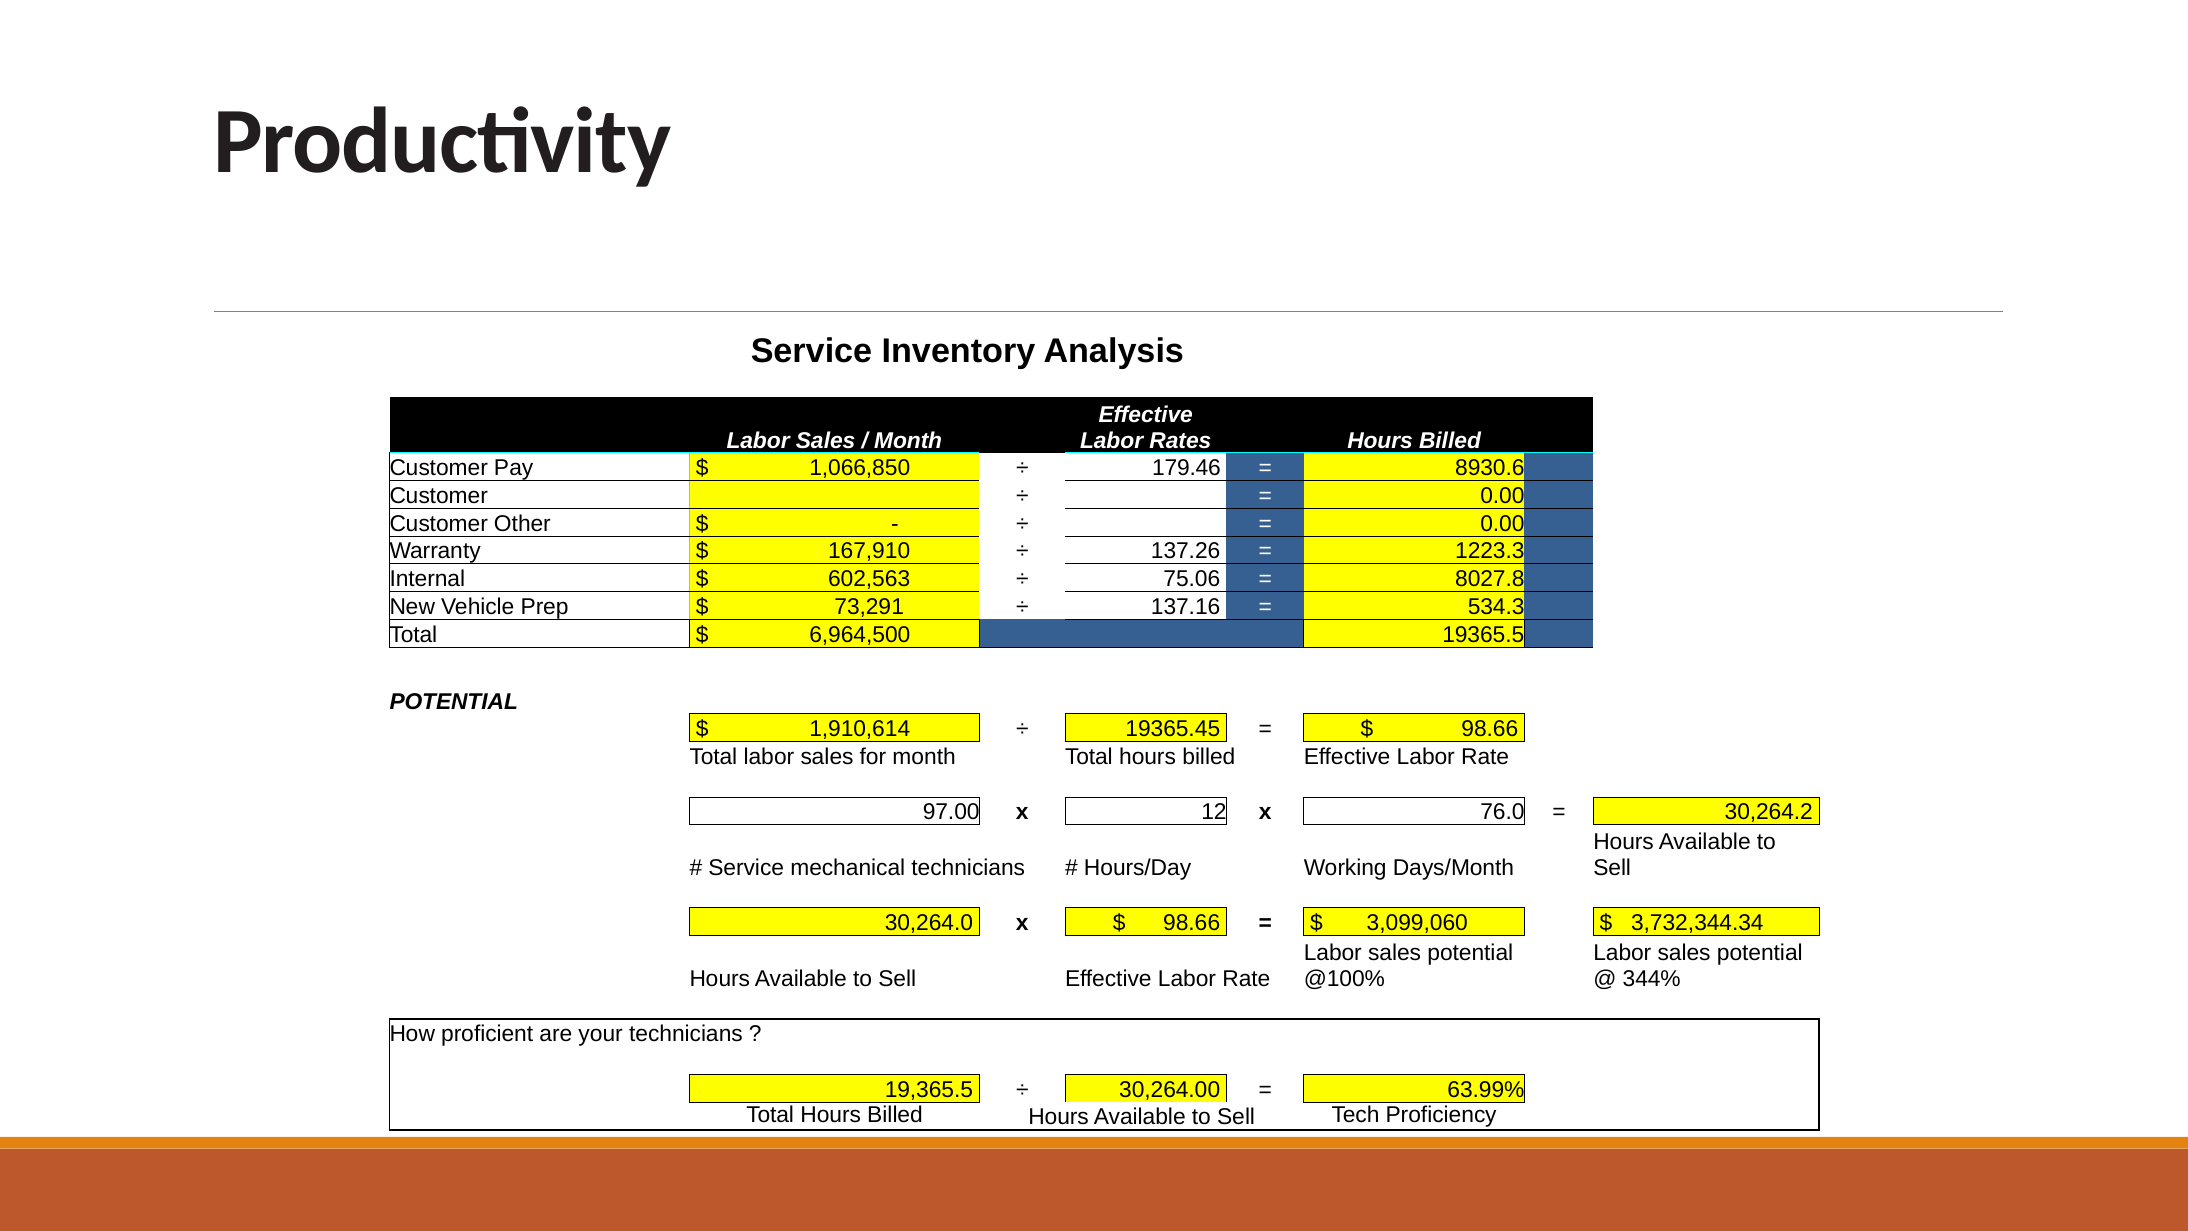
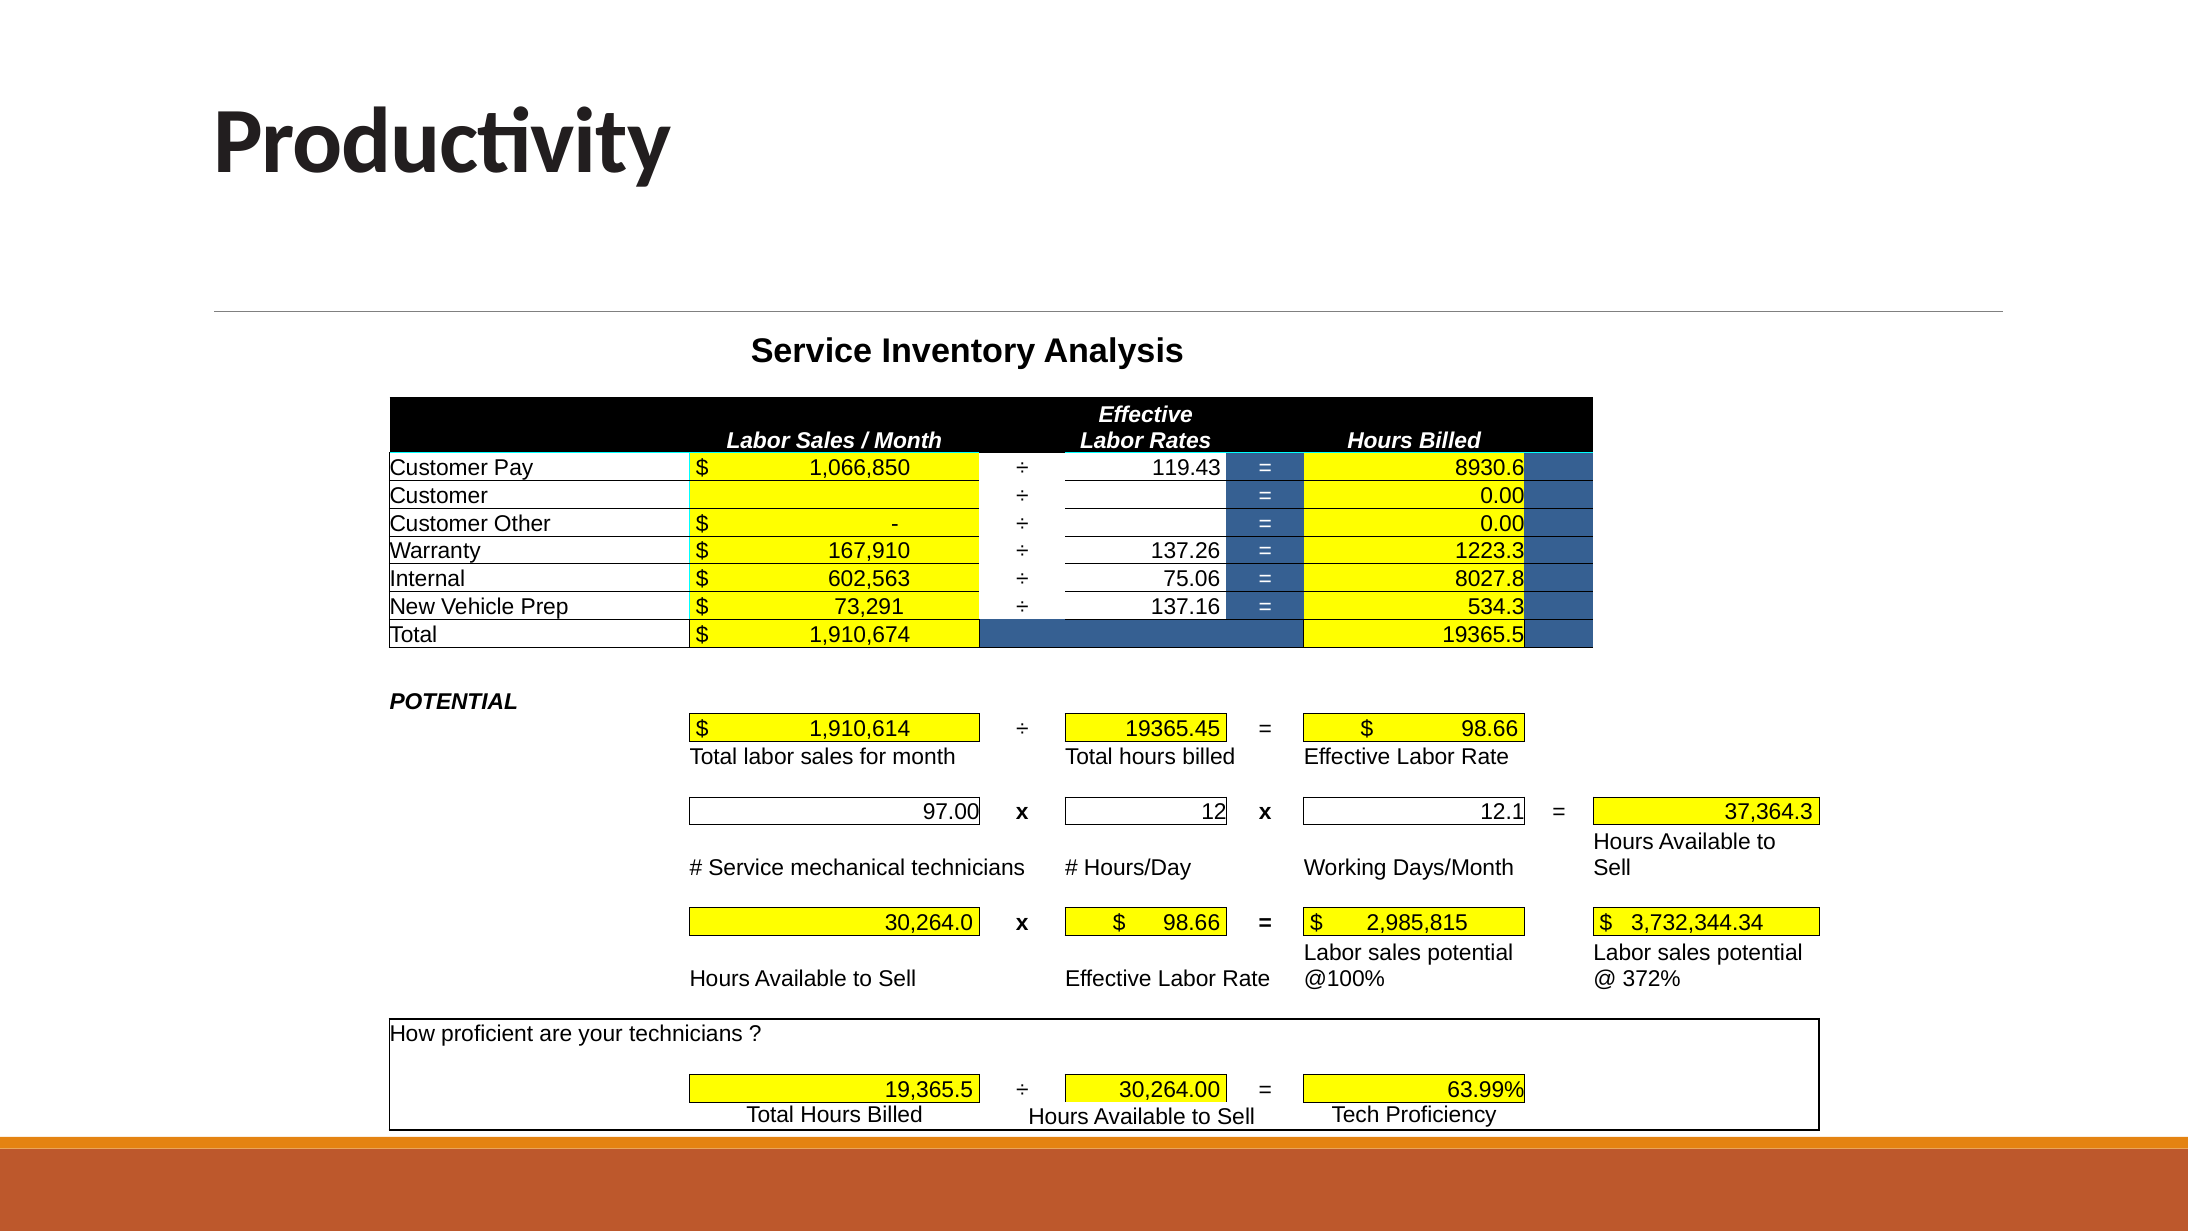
179.46: 179.46 -> 119.43
6,964,500: 6,964,500 -> 1,910,674
76.0: 76.0 -> 12.1
30,264.2: 30,264.2 -> 37,364.3
3,099,060: 3,099,060 -> 2,985,815
344%: 344% -> 372%
